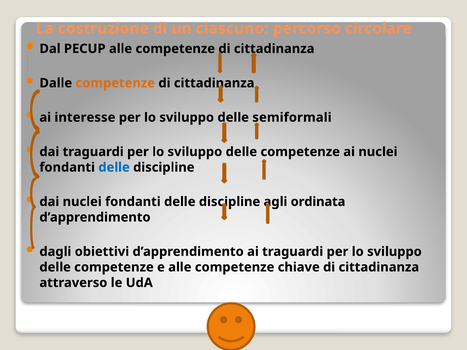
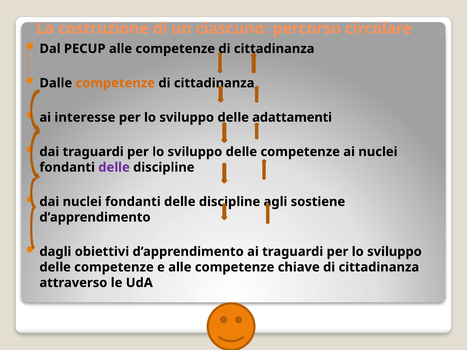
semiformali: semiformali -> adattamenti
delle at (114, 167) colour: blue -> purple
ordinata: ordinata -> sostiene
